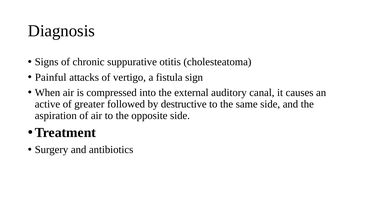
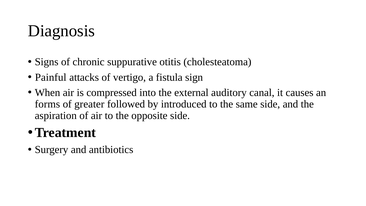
active: active -> forms
destructive: destructive -> introduced
